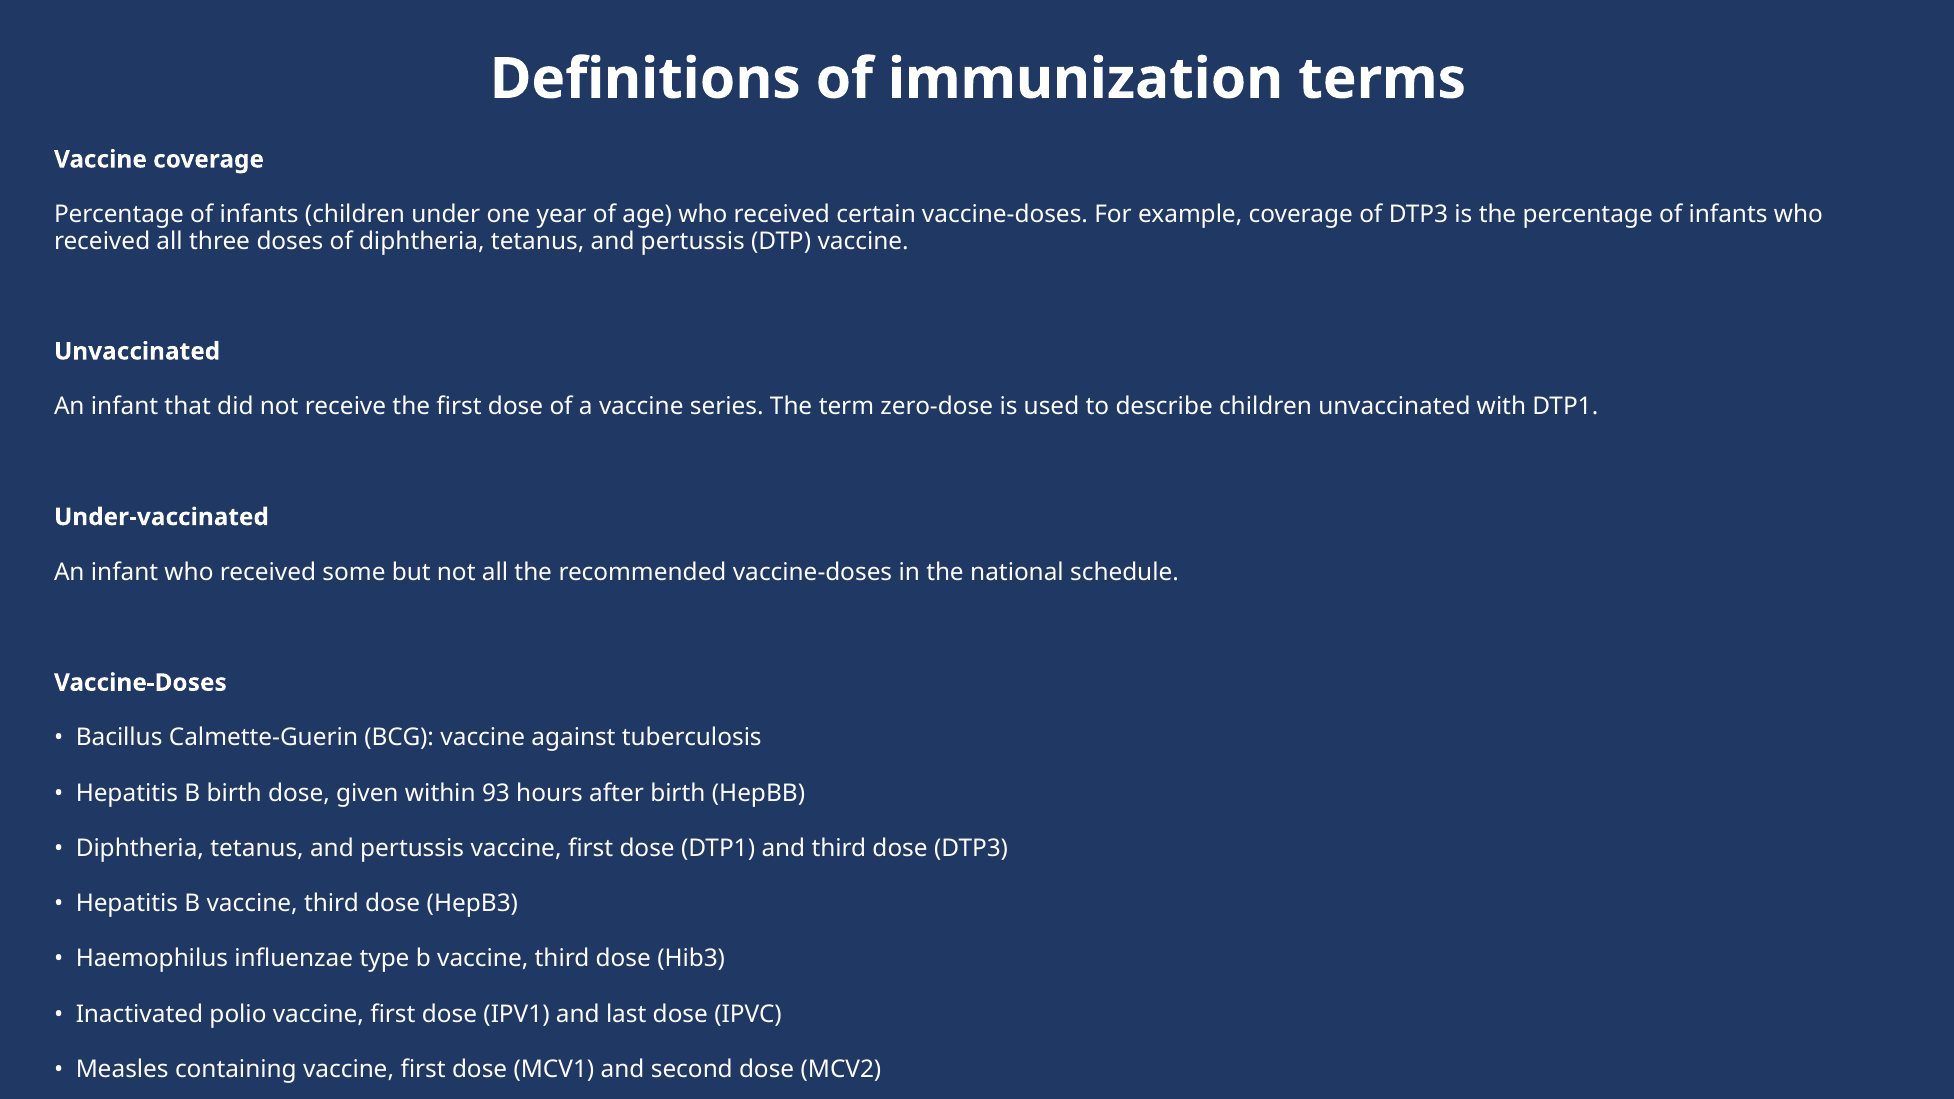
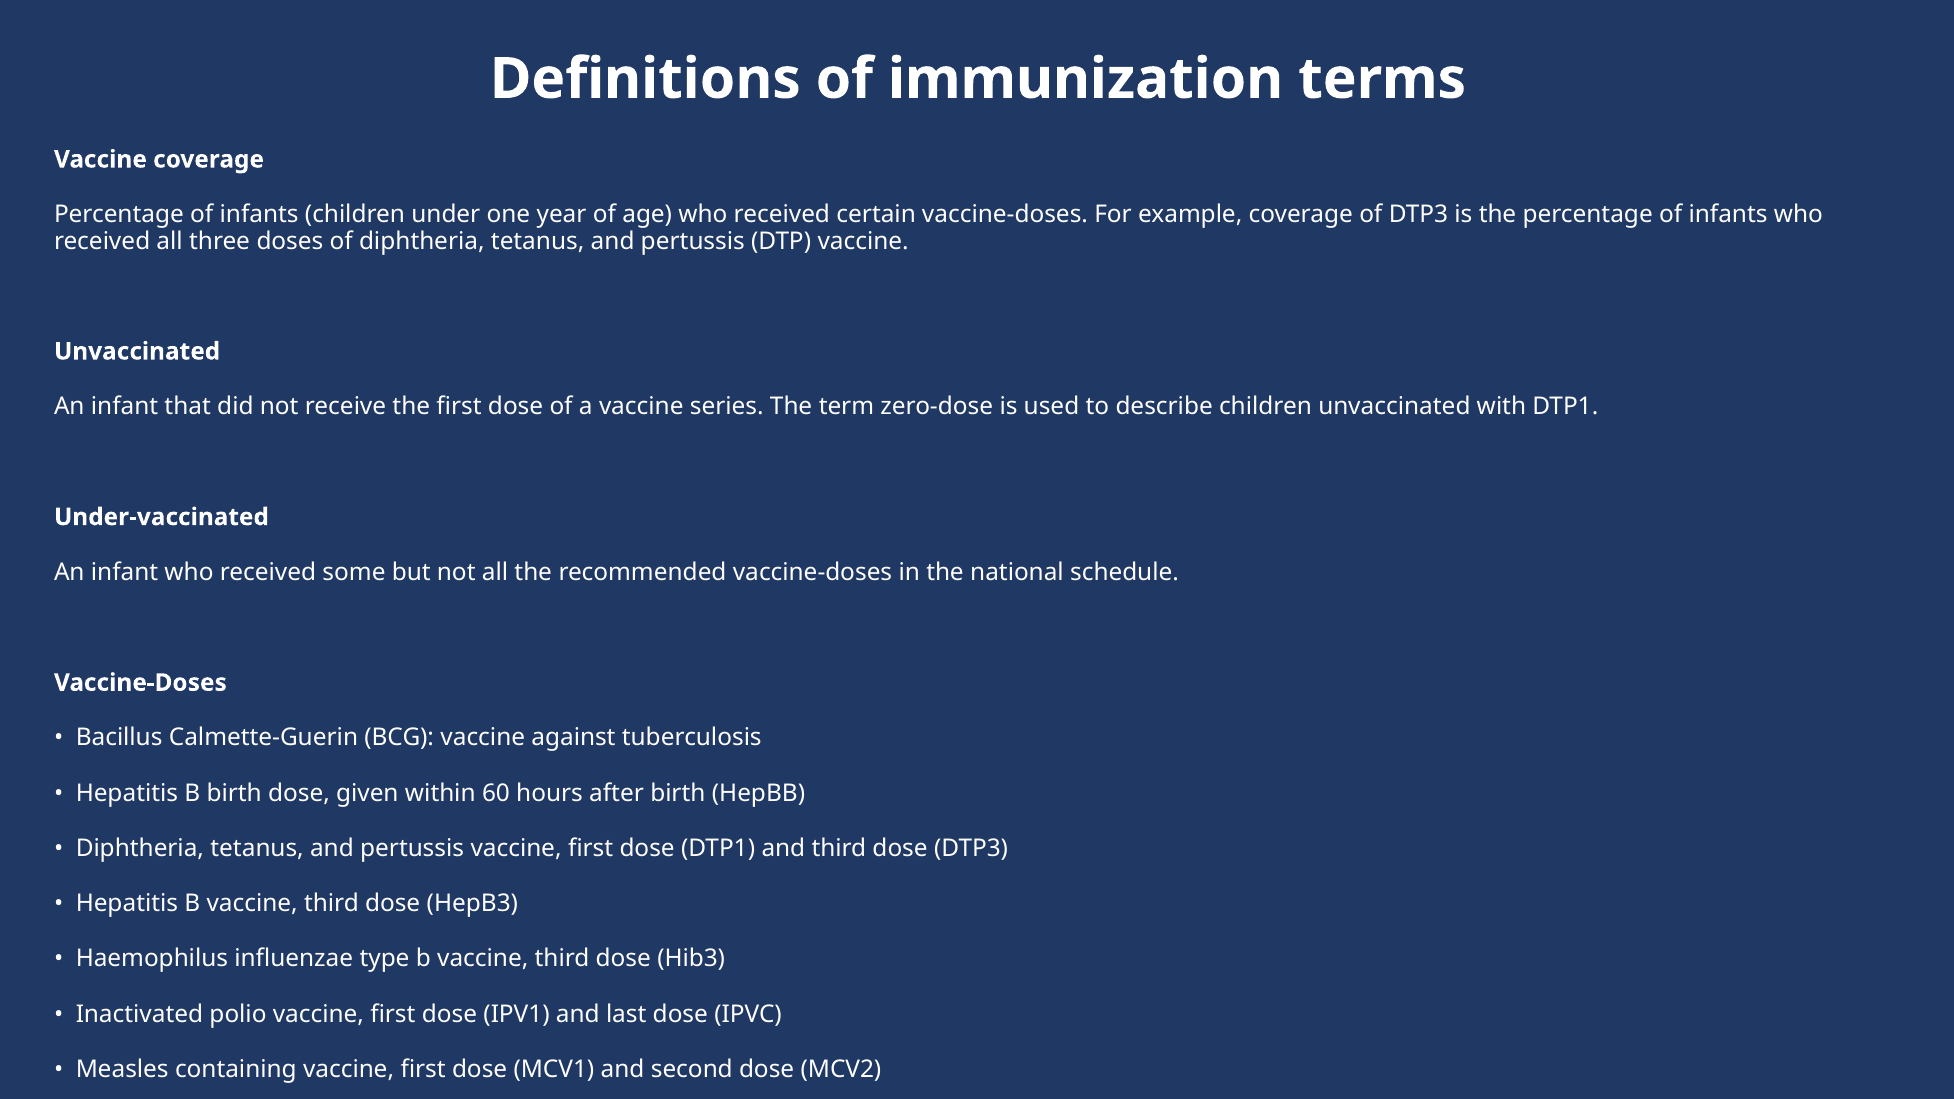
93: 93 -> 60
